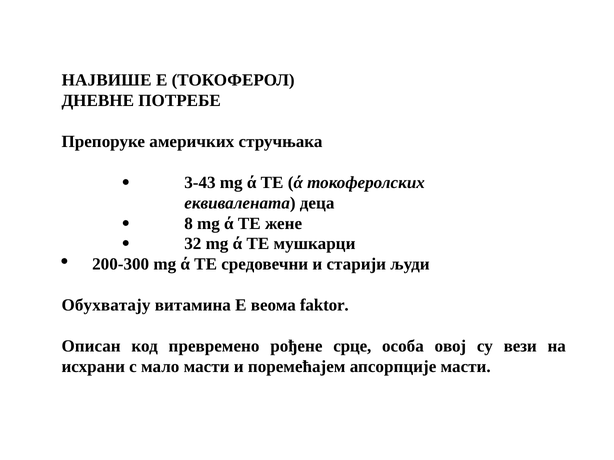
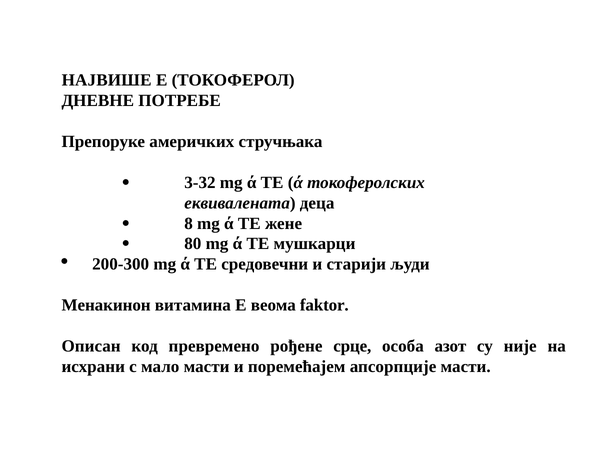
3-43: 3-43 -> 3-32
32: 32 -> 80
Обухватају: Обухватају -> Менакинон
овој: овој -> азот
вези: вези -> није
